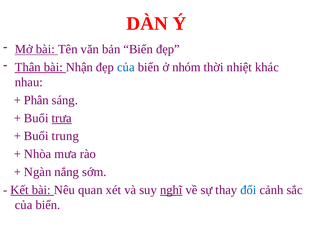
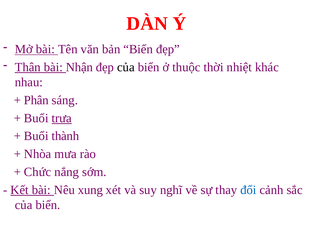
của at (126, 67) colour: blue -> black
nhóm: nhóm -> thuộc
trung: trung -> thành
Ngàn: Ngàn -> Chức
quan: quan -> xung
nghĩ underline: present -> none
